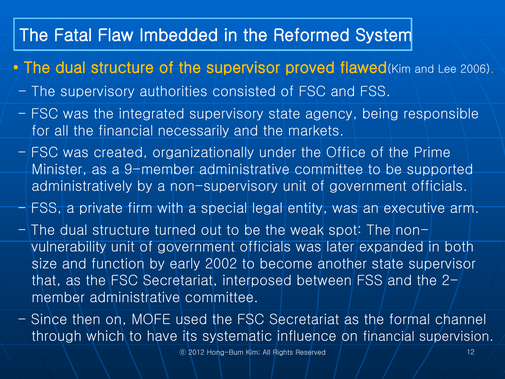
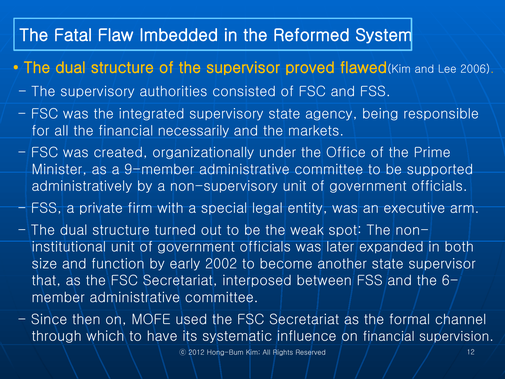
vulnerability: vulnerability -> institutional
2-: 2- -> 6-
